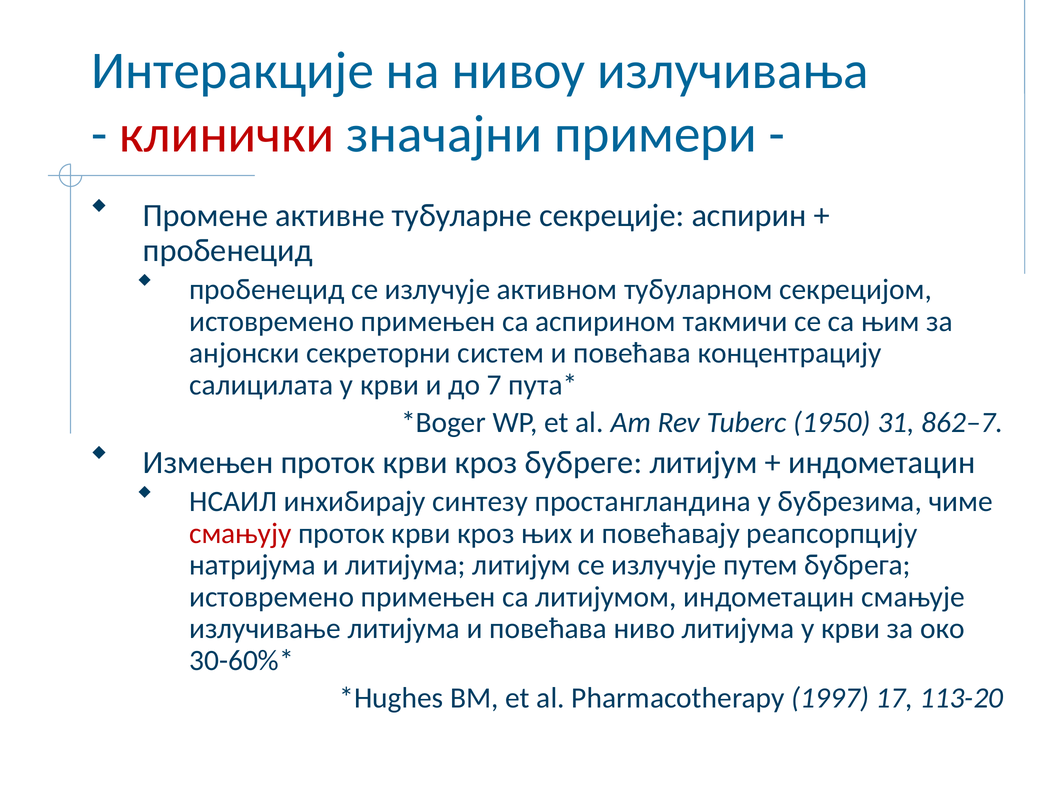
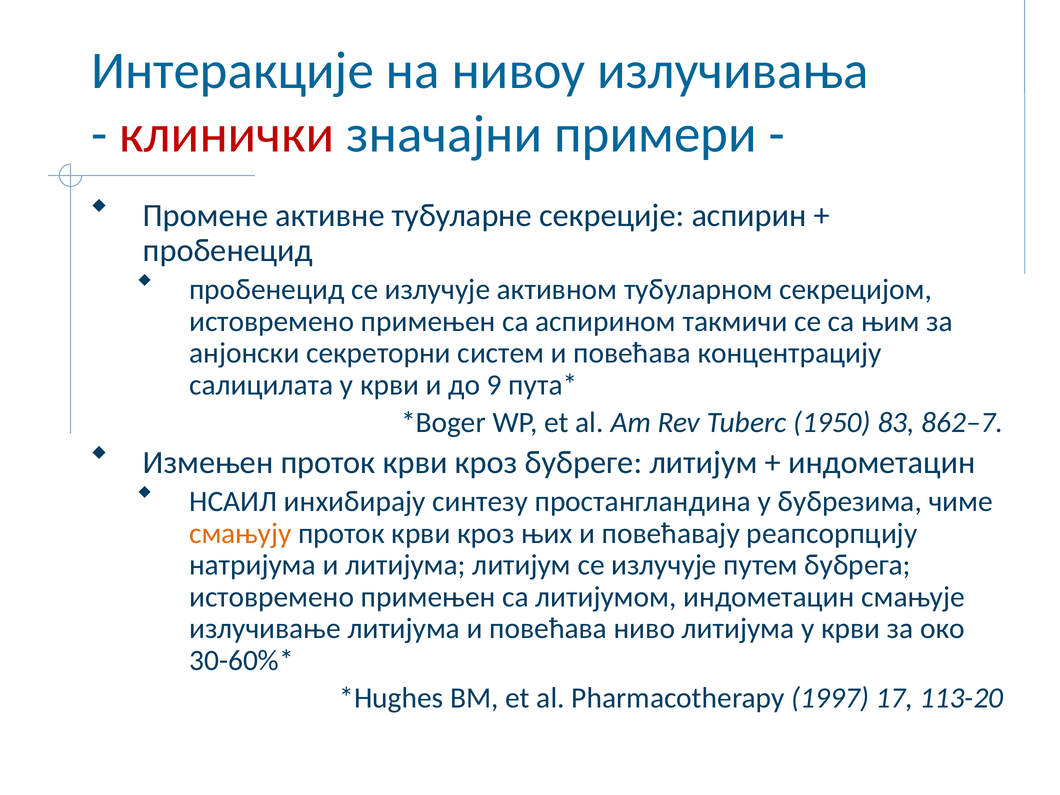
7: 7 -> 9
31: 31 -> 83
смањују colour: red -> orange
